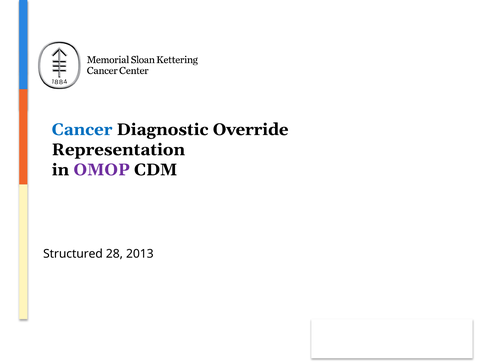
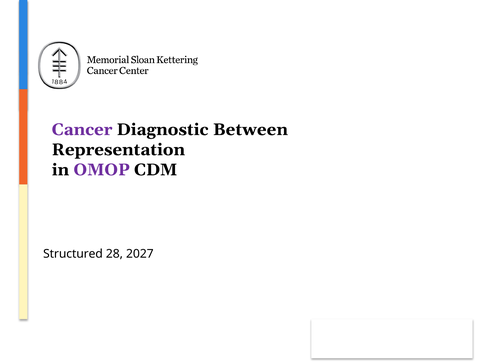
Cancer colour: blue -> purple
Override: Override -> Between
2013: 2013 -> 2027
